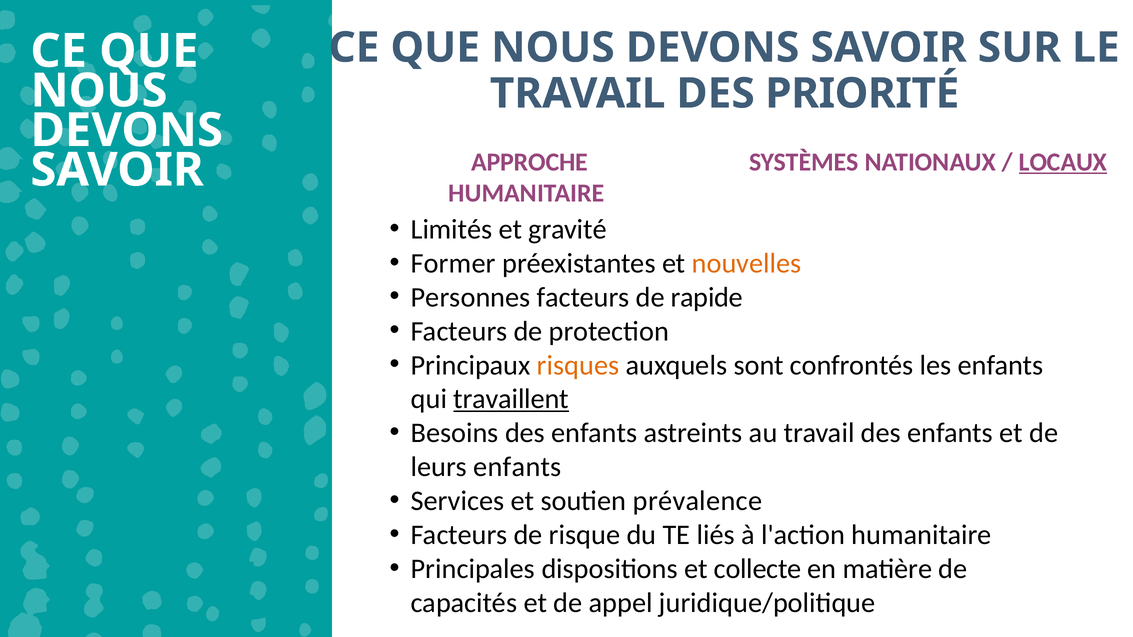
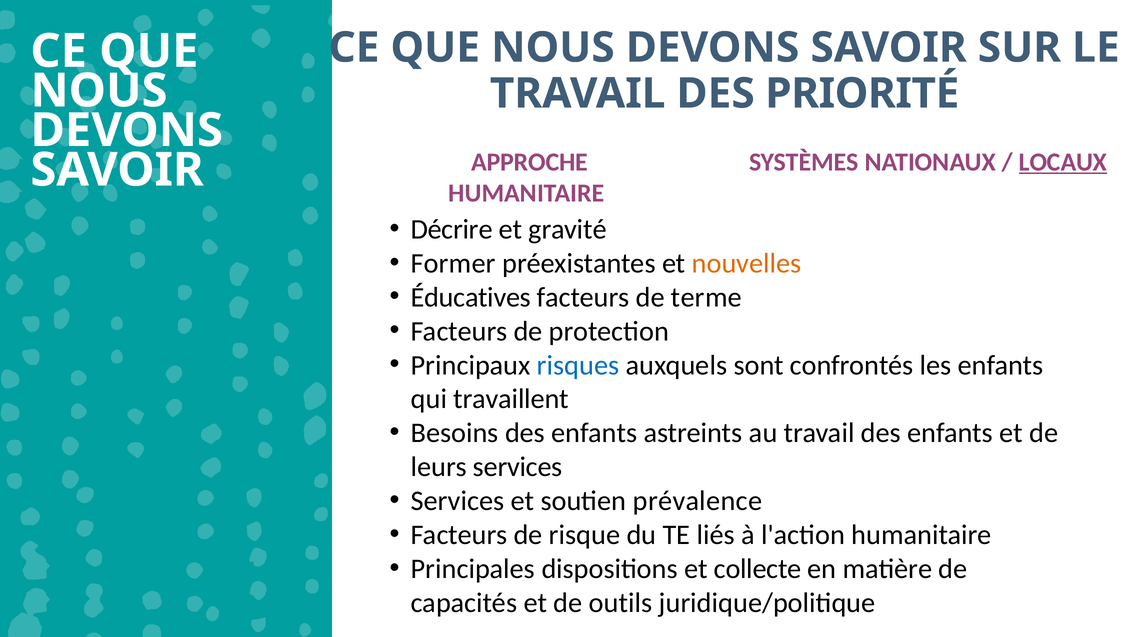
Limités: Limités -> Décrire
Personnes: Personnes -> Éducatives
rapide: rapide -> terme
risques colour: orange -> blue
travaillent underline: present -> none
leurs enfants: enfants -> services
appel: appel -> outils
